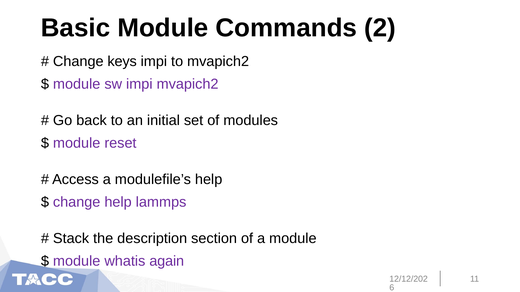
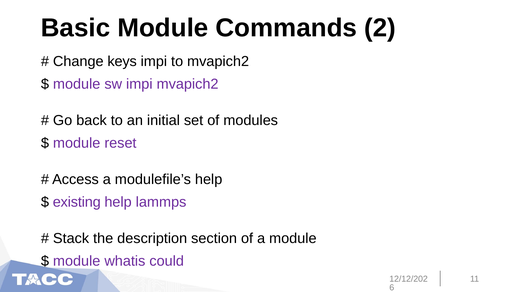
change at (77, 202): change -> existing
again: again -> could
